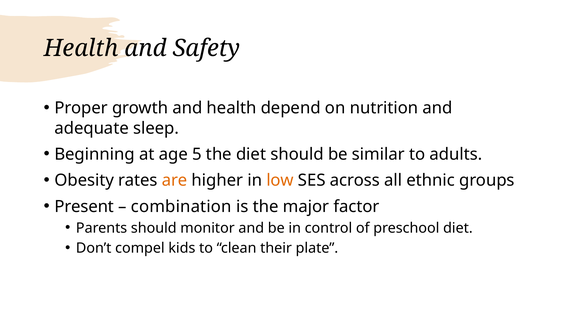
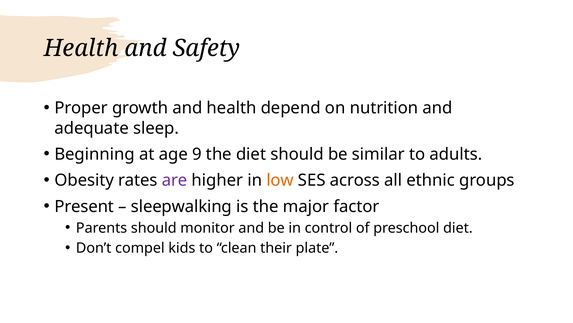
5: 5 -> 9
are colour: orange -> purple
combination: combination -> sleepwalking
